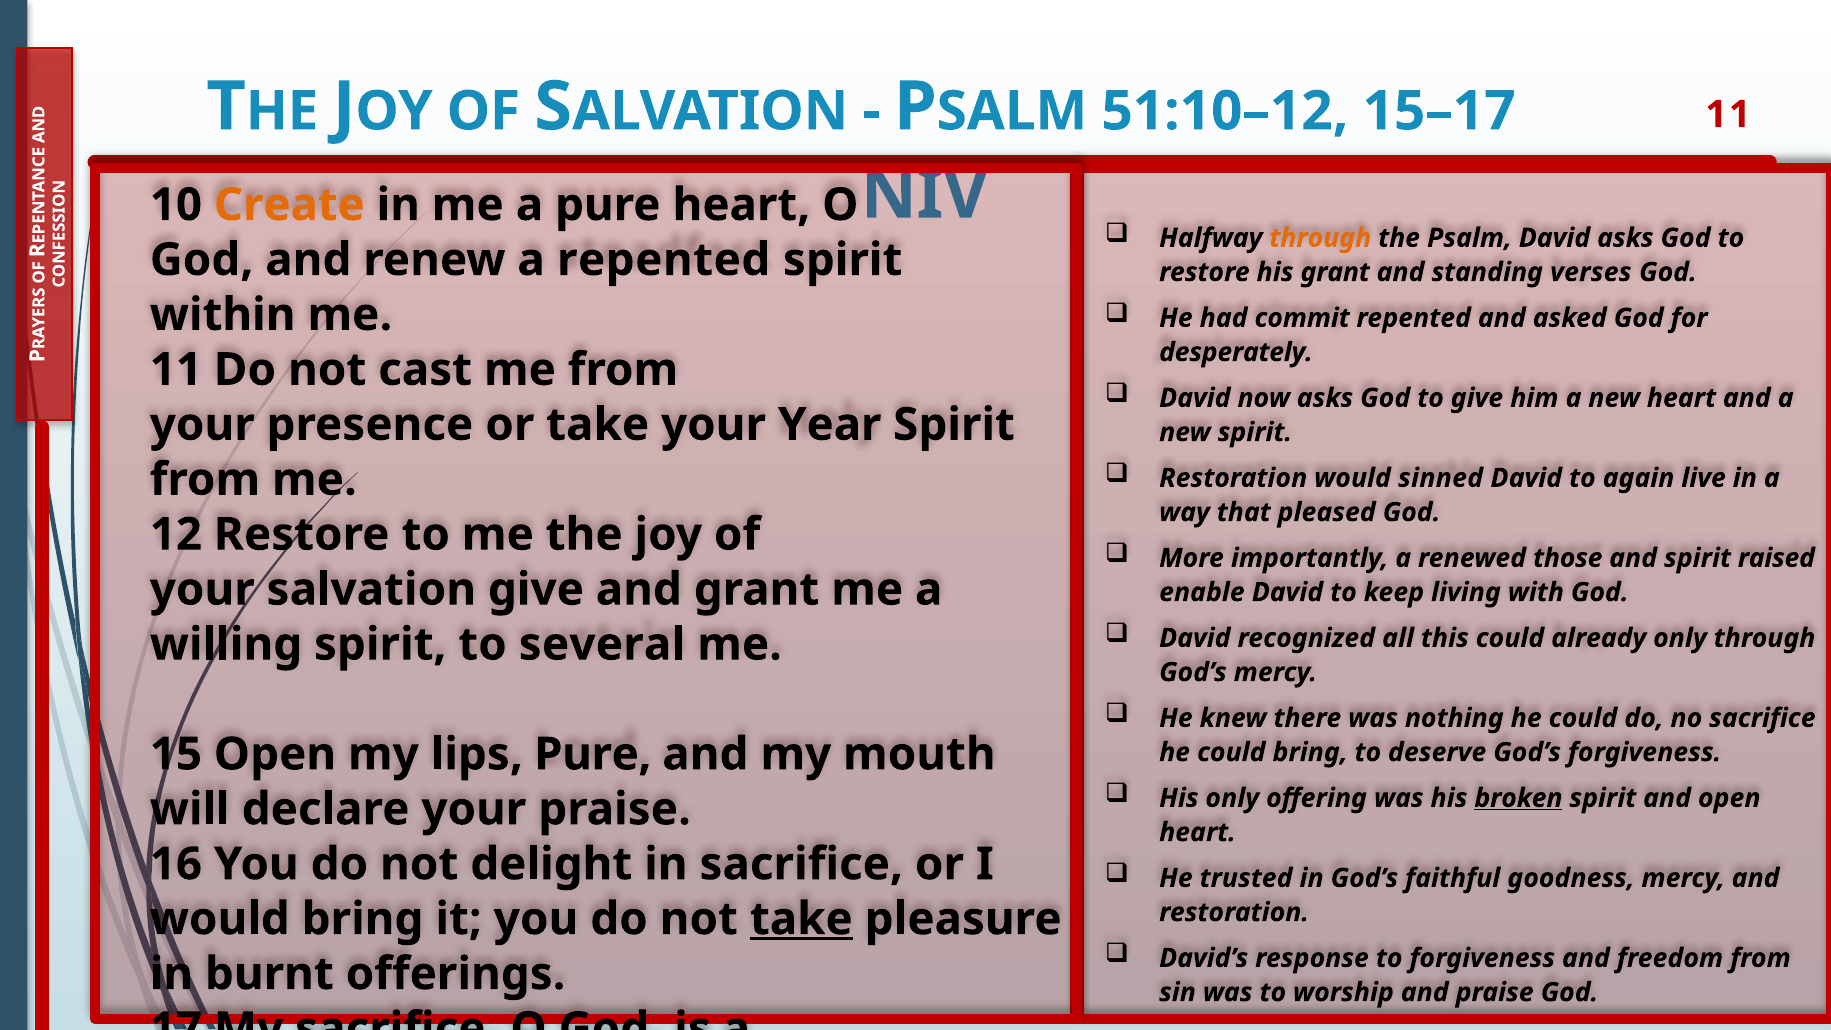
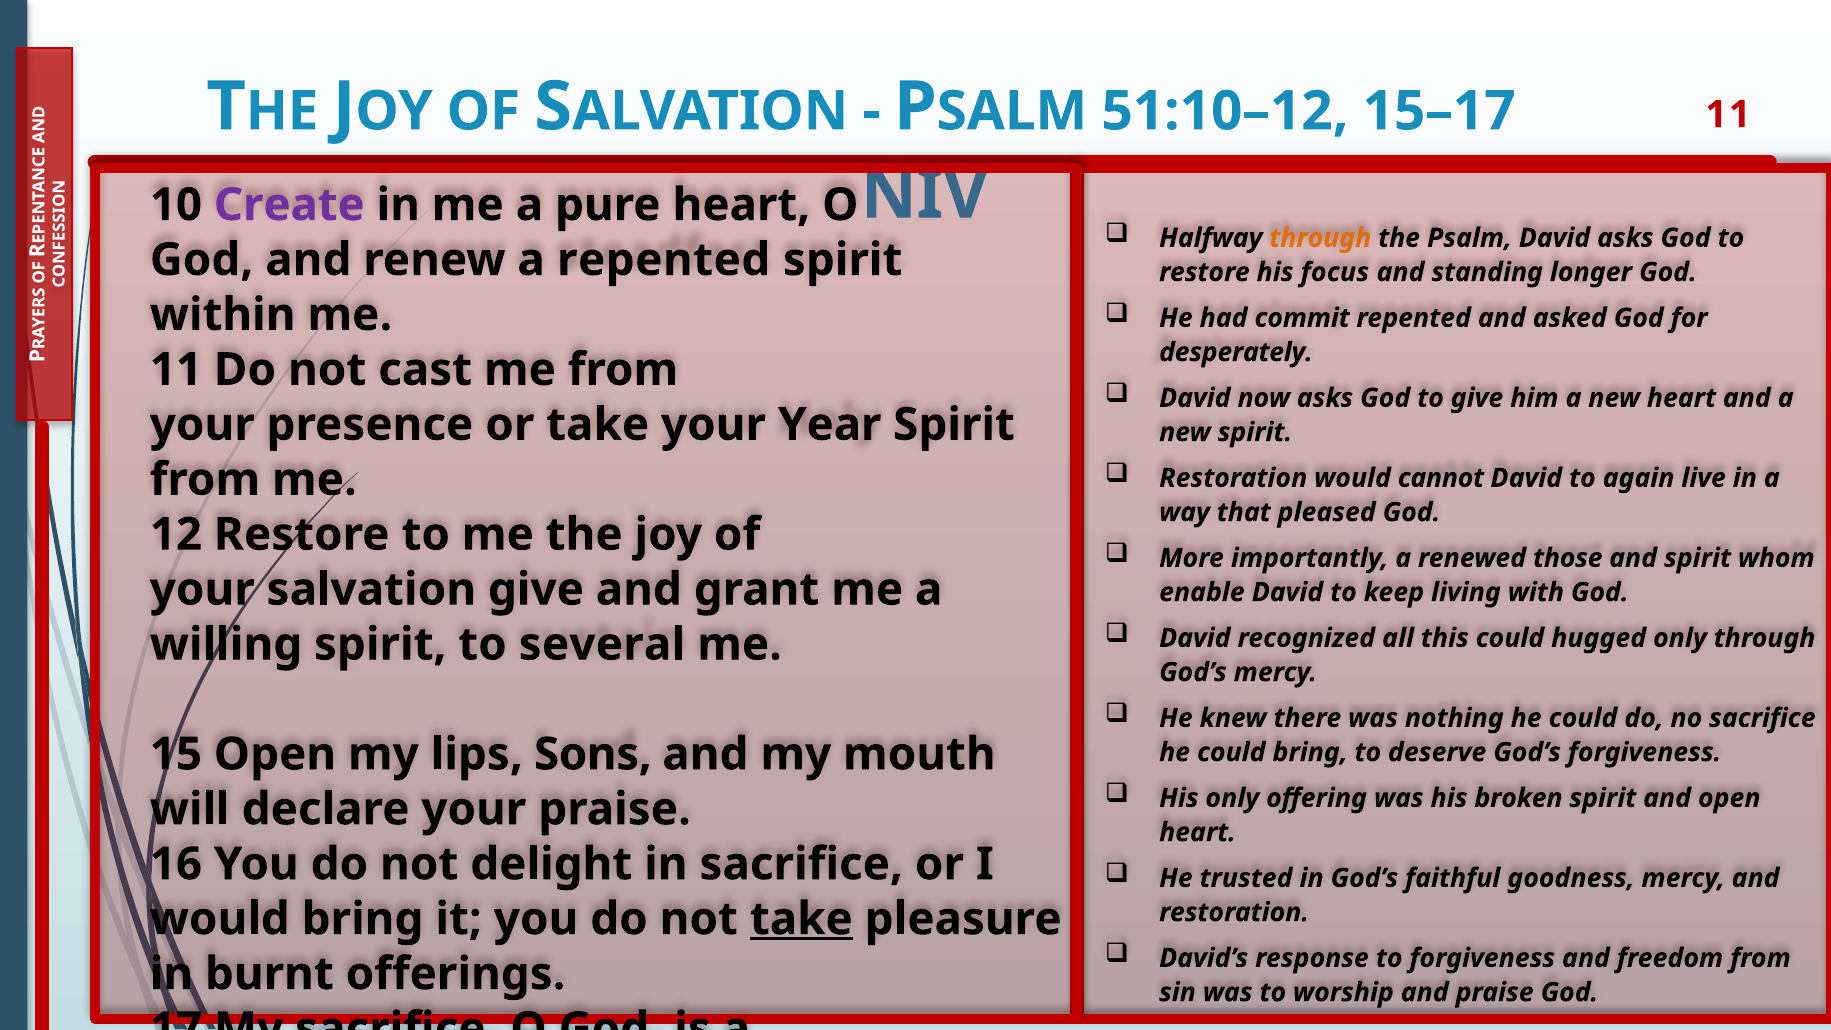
Create colour: orange -> purple
his grant: grant -> focus
verses: verses -> longer
sinned: sinned -> cannot
raised: raised -> whom
already: already -> hugged
lips Pure: Pure -> Sons
broken at (1518, 798) underline: present -> none
